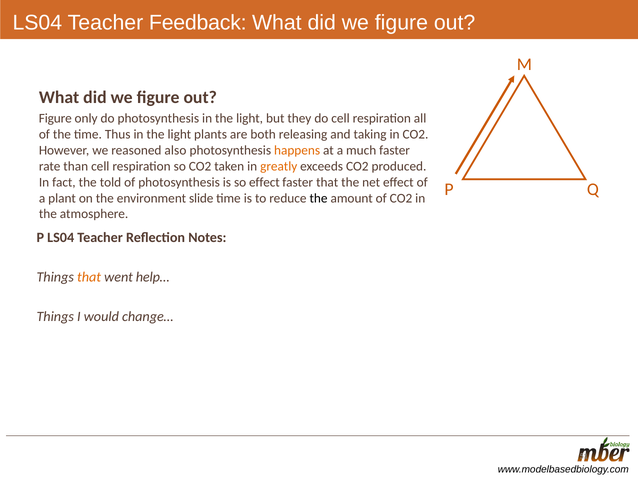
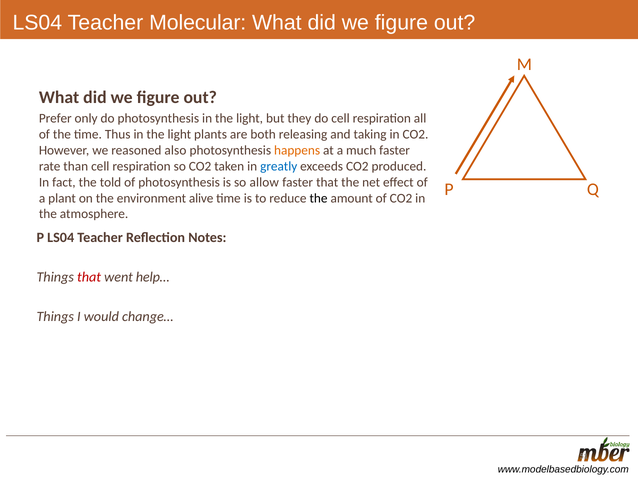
Feedback: Feedback -> Molecular
Figure at (55, 119): Figure -> Prefer
greatly colour: orange -> blue
so effect: effect -> allow
slide: slide -> alive
that at (89, 277) colour: orange -> red
